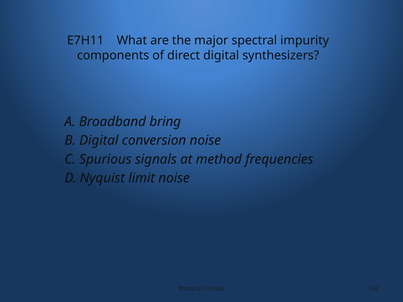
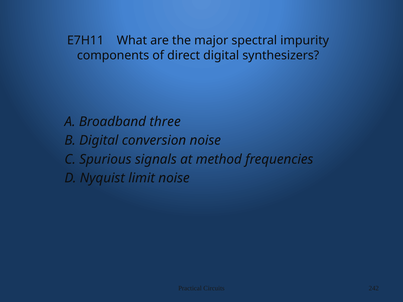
bring: bring -> three
